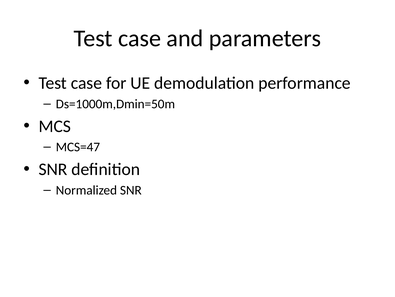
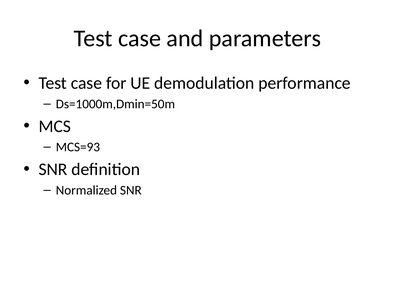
MCS=47: MCS=47 -> MCS=93
